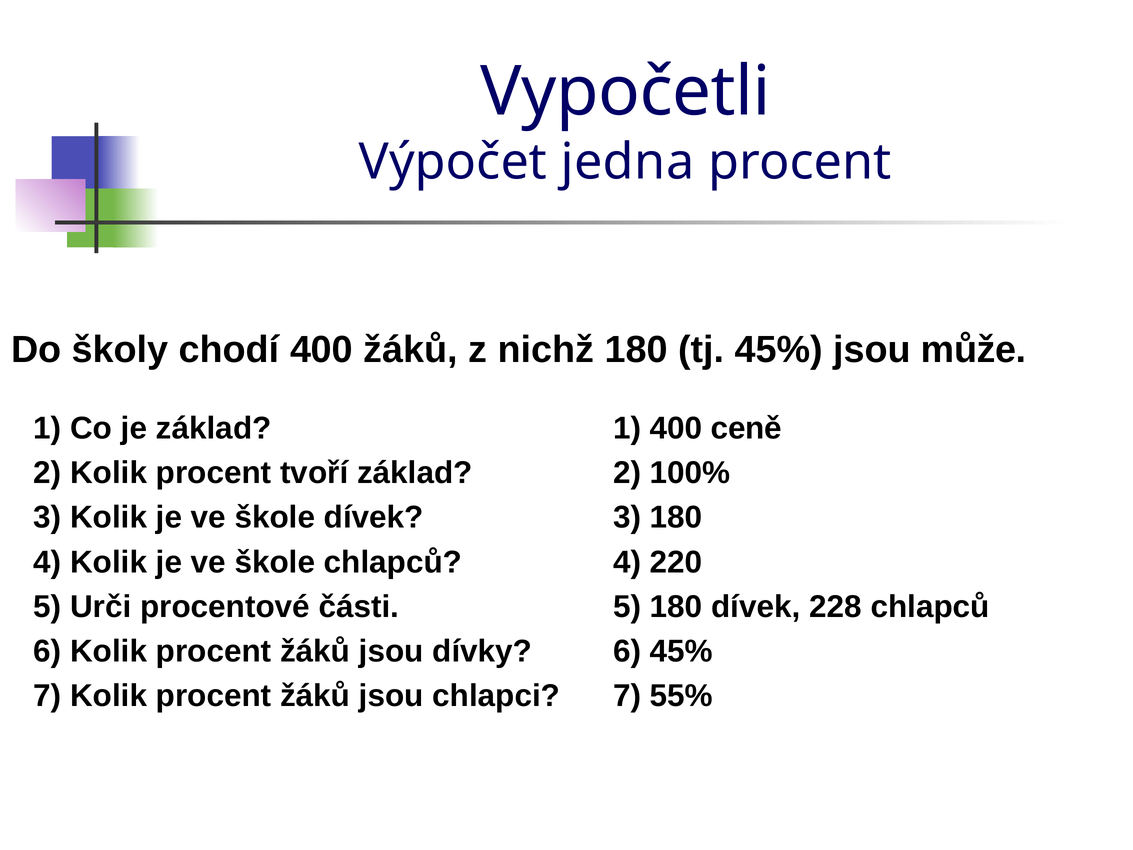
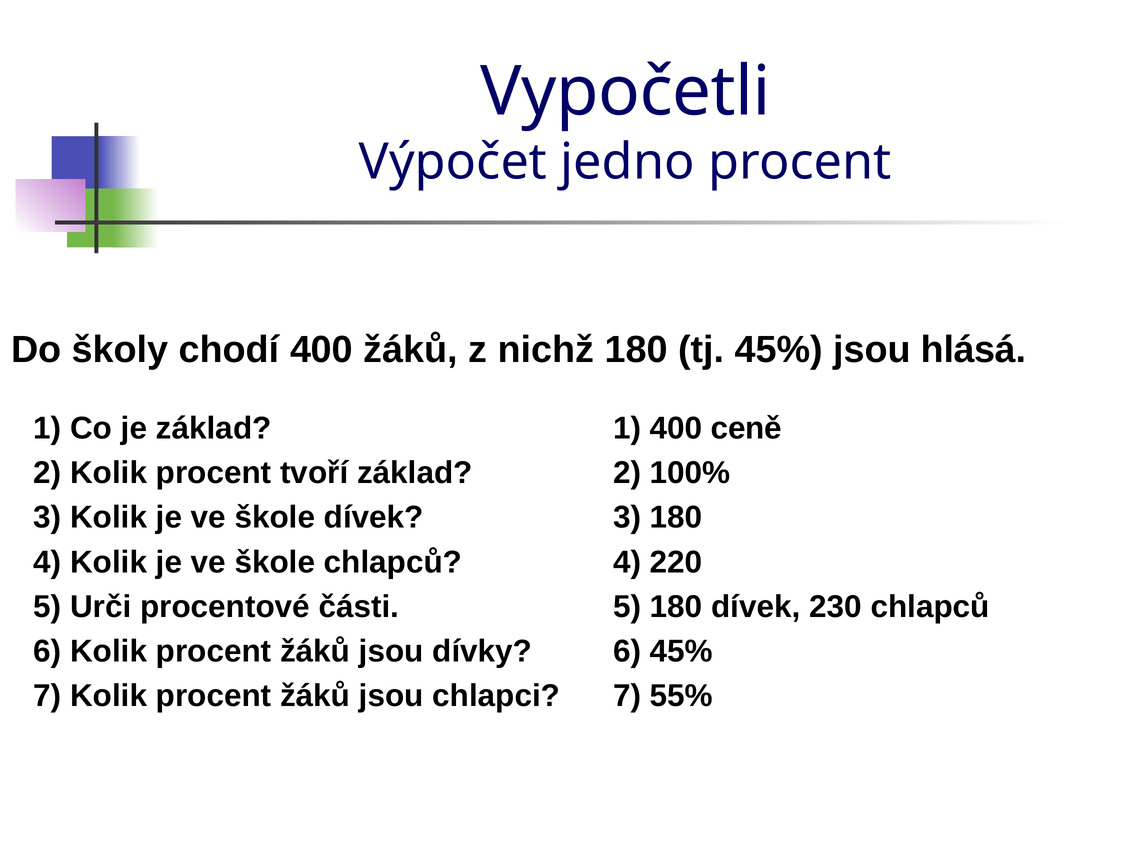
jedna: jedna -> jedno
může: může -> hlásá
228: 228 -> 230
